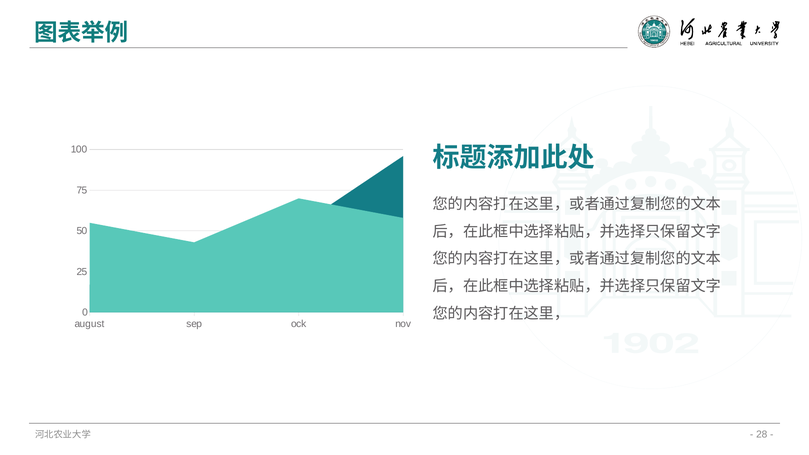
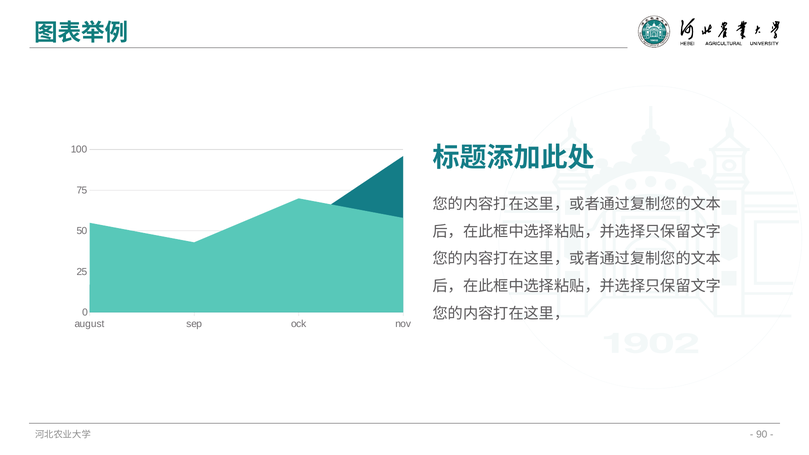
28: 28 -> 90
